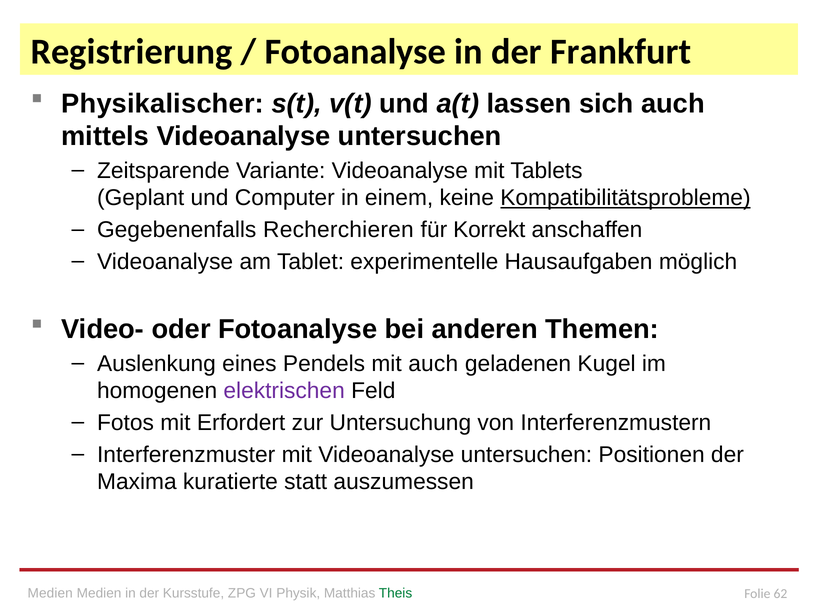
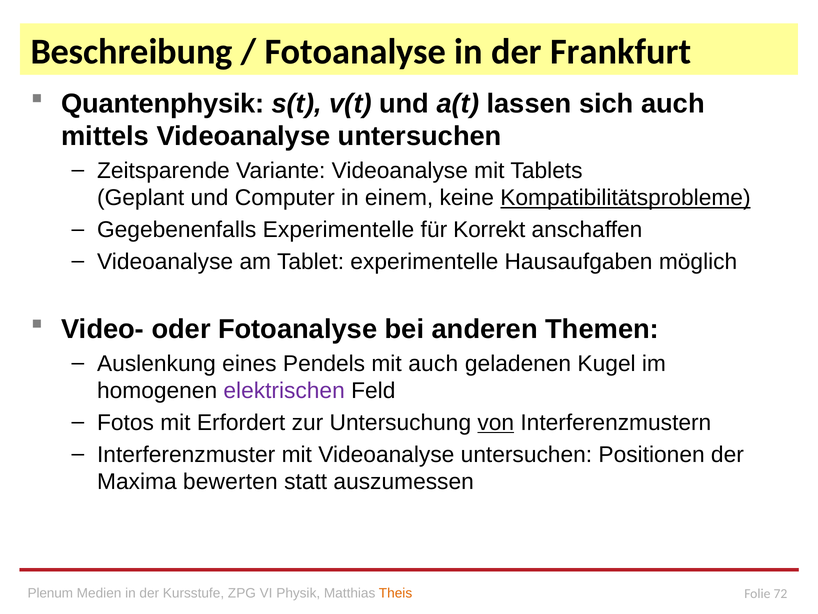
Registrierung: Registrierung -> Beschreibung
Physikalischer: Physikalischer -> Quantenphysik
Gegebenenfalls Recherchieren: Recherchieren -> Experimentelle
von underline: none -> present
kuratierte: kuratierte -> bewerten
Medien at (50, 593): Medien -> Plenum
Theis colour: green -> orange
62: 62 -> 72
